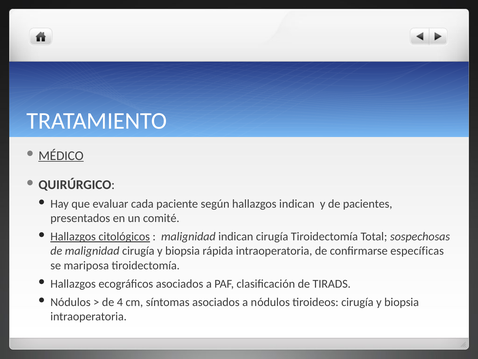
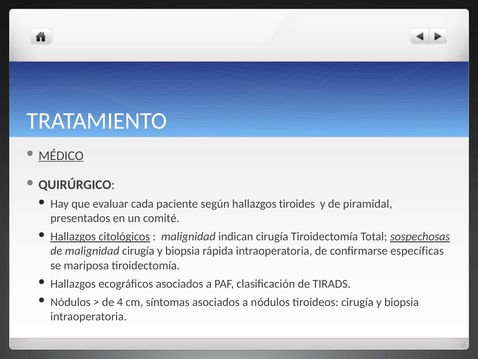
hallazgos indican: indican -> tiroides
pacientes: pacientes -> piramidal
sospechosas underline: none -> present
